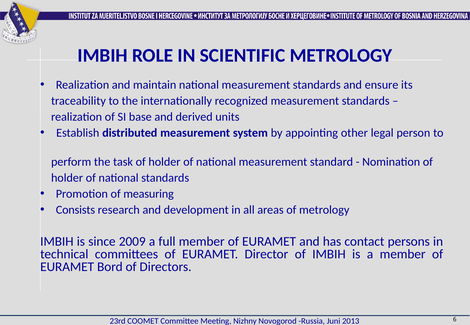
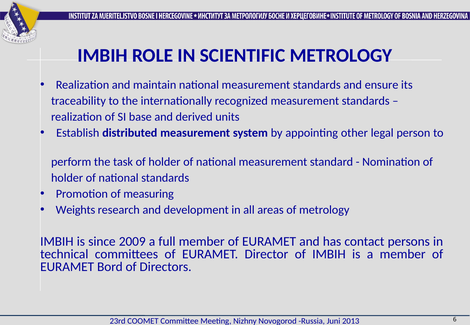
Consists: Consists -> Weights
